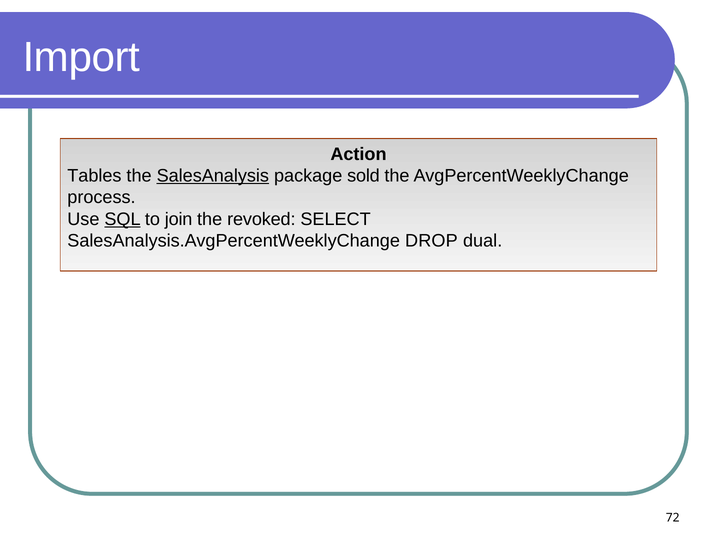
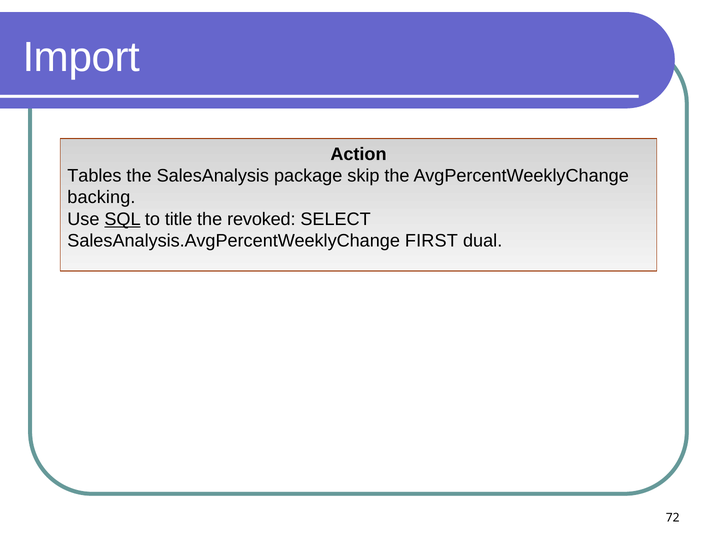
SalesAnalysis underline: present -> none
sold: sold -> skip
process: process -> backing
join: join -> title
DROP: DROP -> FIRST
